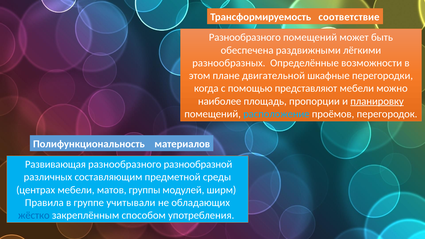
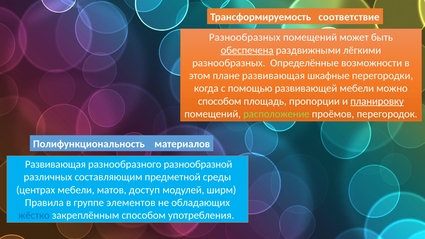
Разнообразного at (245, 37): Разнообразного -> Разнообразных
обеспечена underline: none -> present
плане двигательной: двигательной -> развивающая
представляют: представляют -> развивающей
наиболее at (220, 101): наиболее -> способом
расположение colour: light blue -> light green
группы: группы -> доступ
учитывали: учитывали -> элементов
